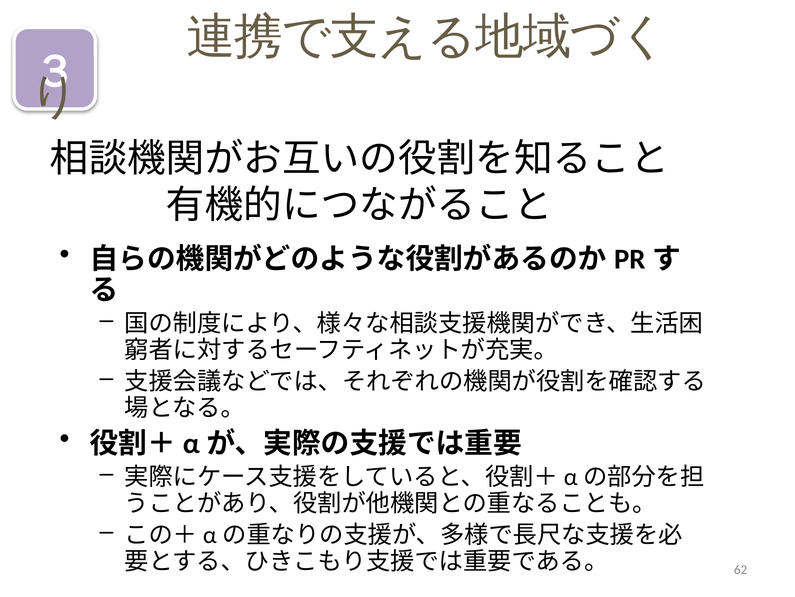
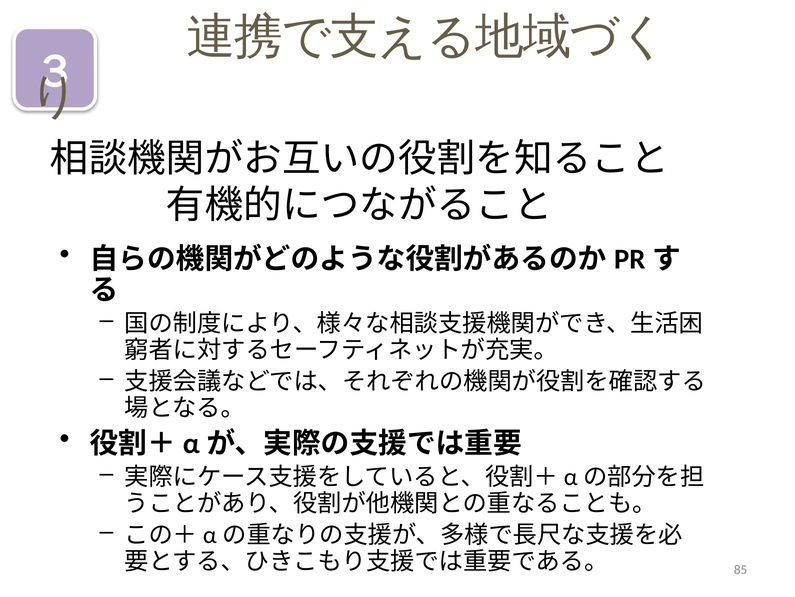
62: 62 -> 85
